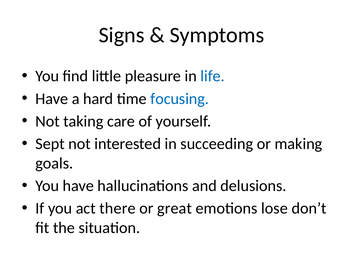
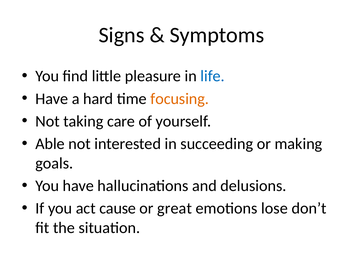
focusing colour: blue -> orange
Sept: Sept -> Able
there: there -> cause
